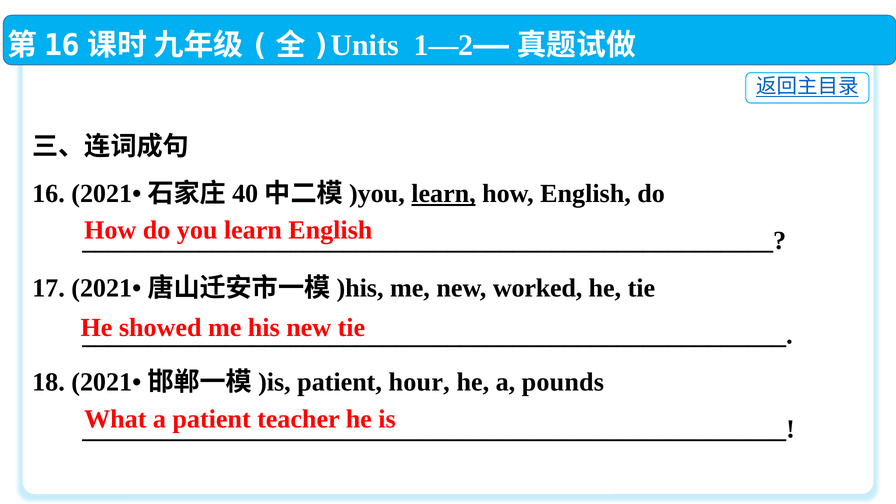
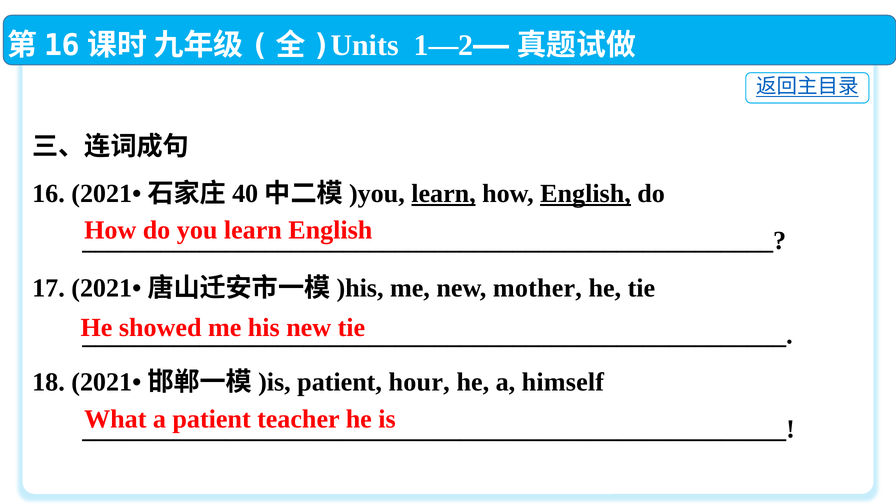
English at (586, 194) underline: none -> present
worked: worked -> mother
pounds: pounds -> himself
